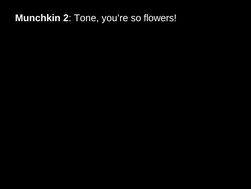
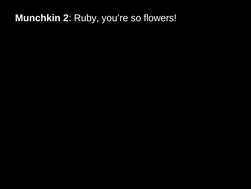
Tone: Tone -> Ruby
